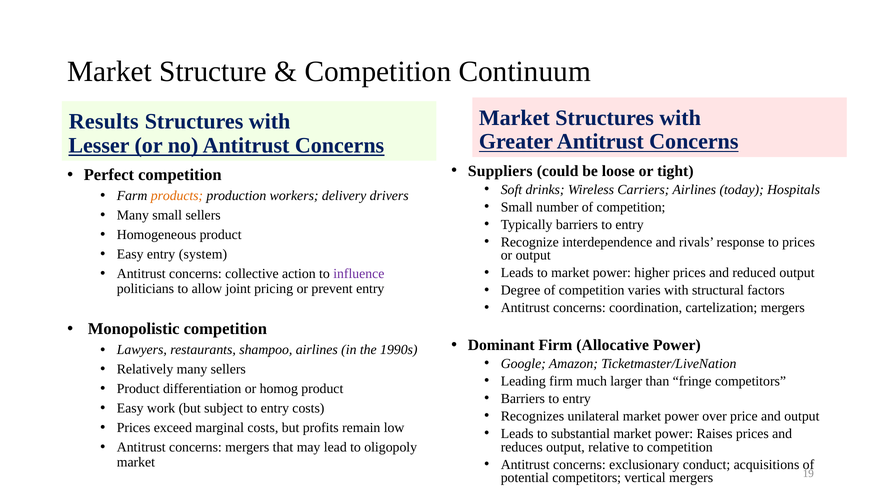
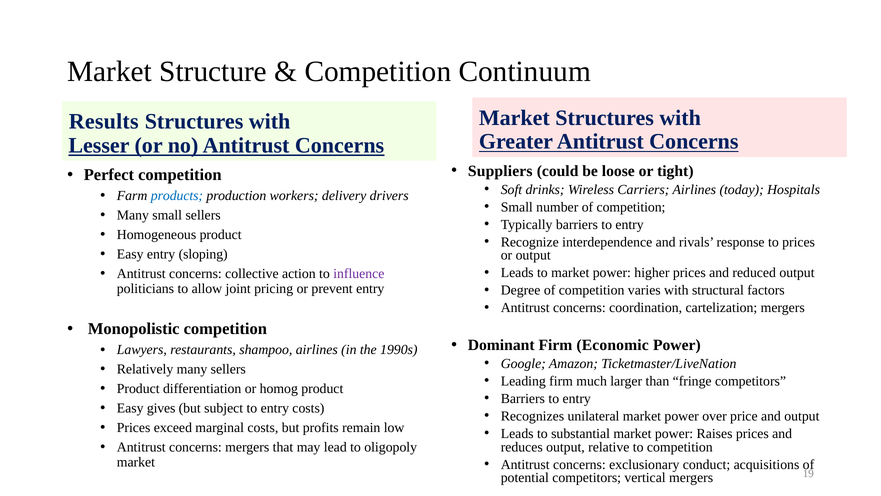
products colour: orange -> blue
system: system -> sloping
Allocative: Allocative -> Economic
work: work -> gives
